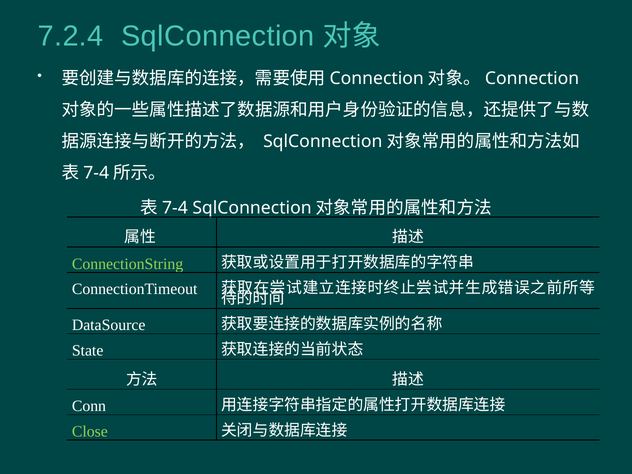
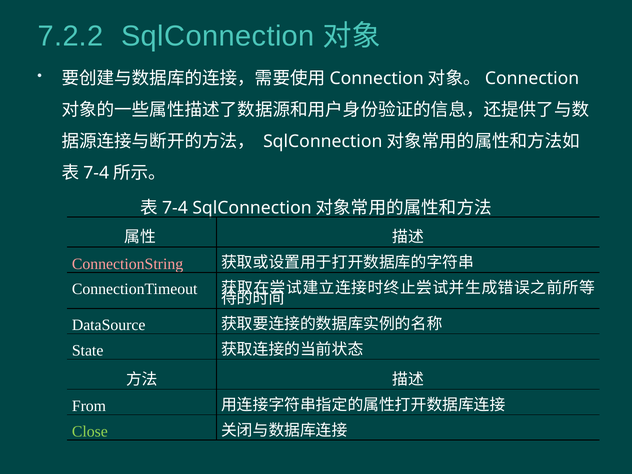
7.2.4: 7.2.4 -> 7.2.2
ConnectionString colour: light green -> pink
Conn: Conn -> From
